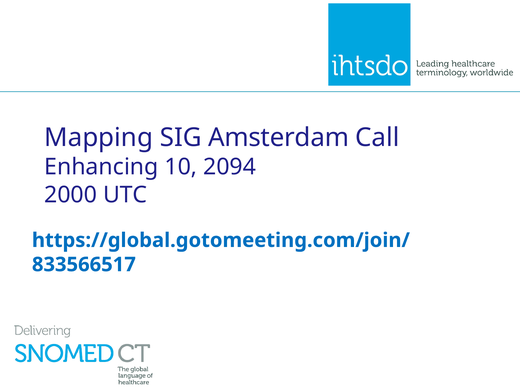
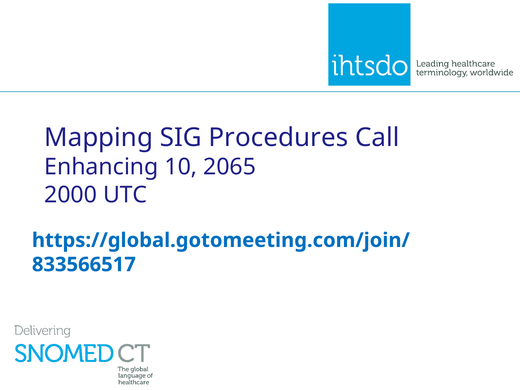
Amsterdam: Amsterdam -> Procedures
2094: 2094 -> 2065
